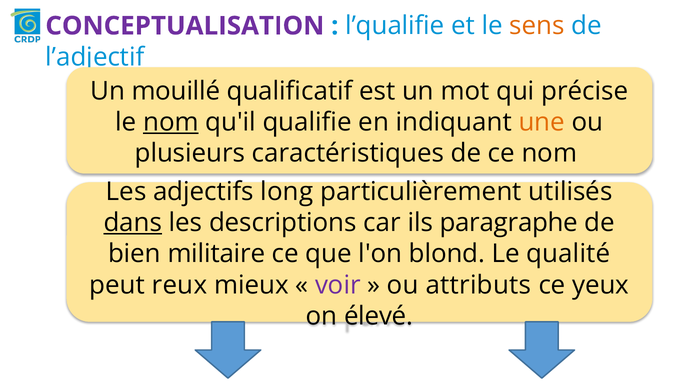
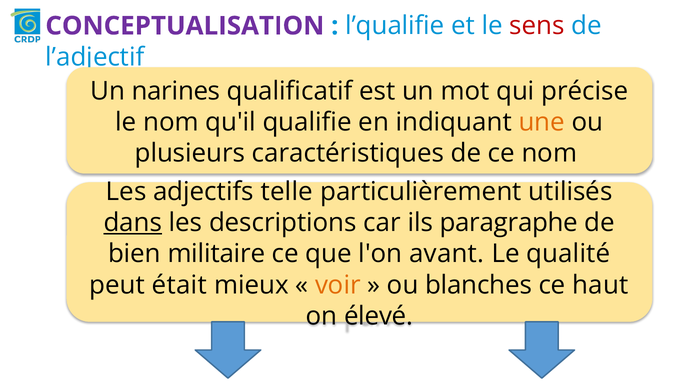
sens colour: orange -> red
mouillé: mouillé -> narines
nom at (171, 122) underline: present -> none
long: long -> telle
blond: blond -> avant
reux: reux -> était
voir colour: purple -> orange
attributs: attributs -> blanches
yeux: yeux -> haut
